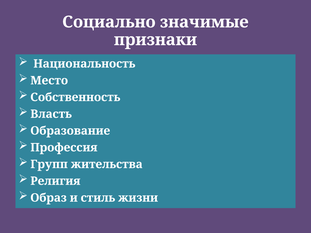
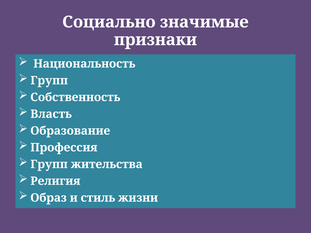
Место at (49, 81): Место -> Групп
